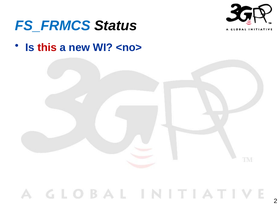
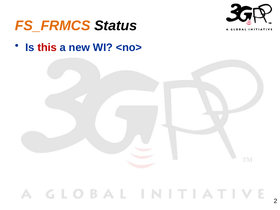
FS_FRMCS colour: blue -> orange
